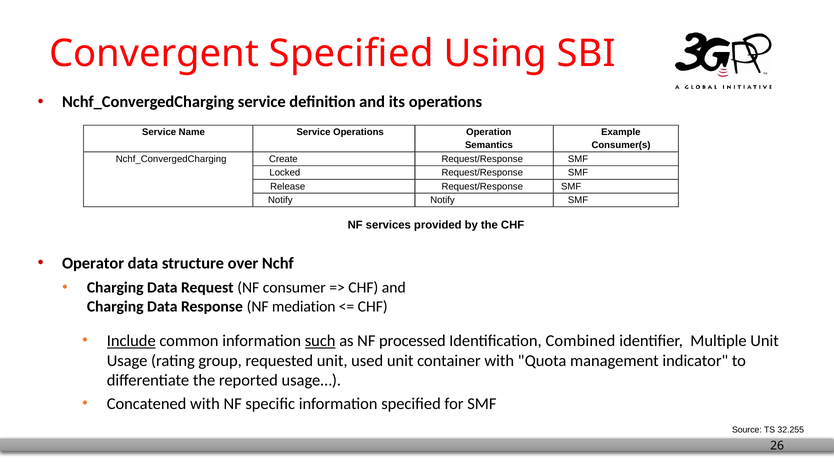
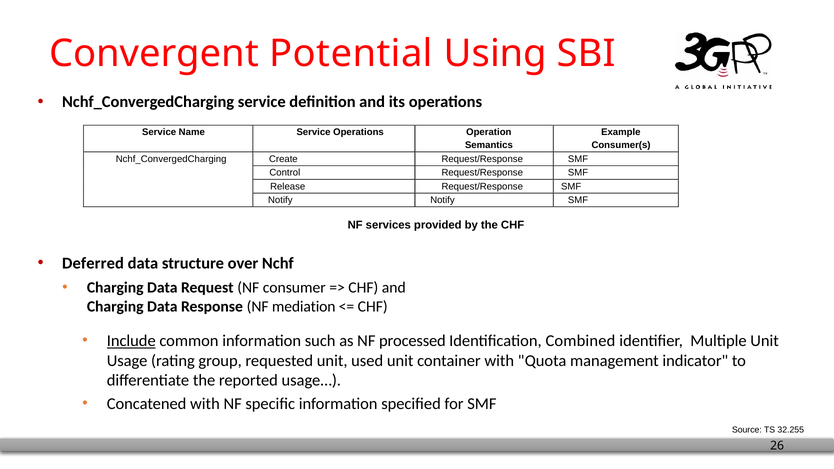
Convergent Specified: Specified -> Potential
Locked: Locked -> Control
Operator: Operator -> Deferred
such underline: present -> none
